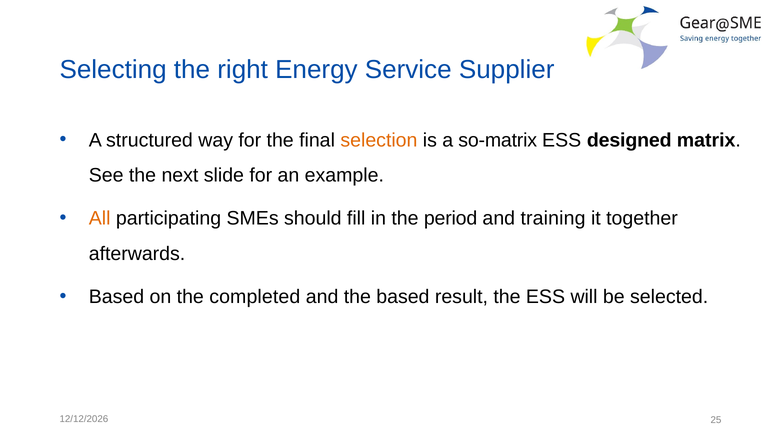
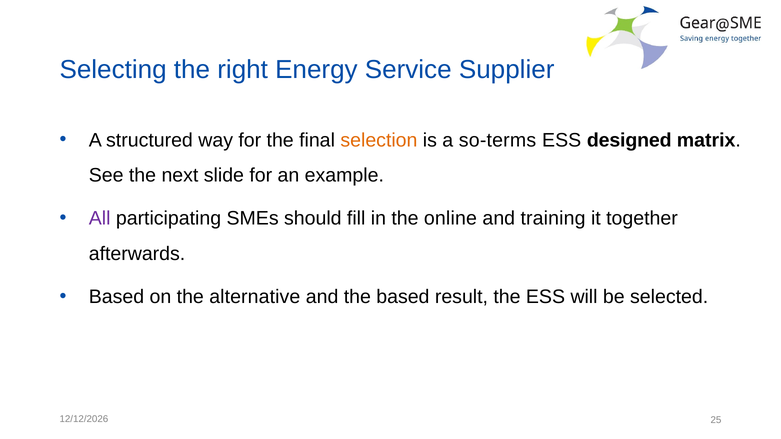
so-matrix: so-matrix -> so-terms
All colour: orange -> purple
period: period -> online
completed: completed -> alternative
